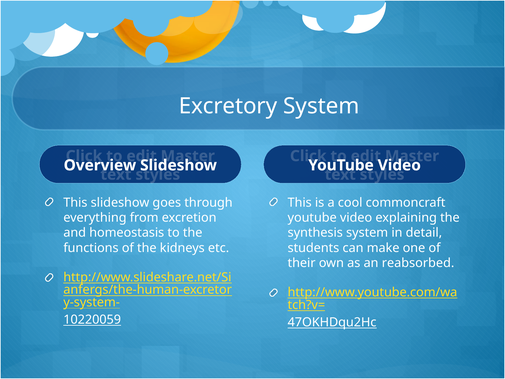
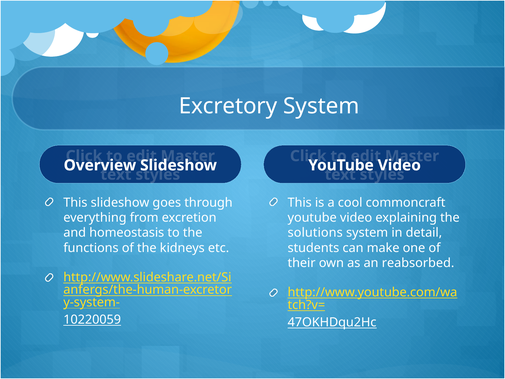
synthesis: synthesis -> solutions
